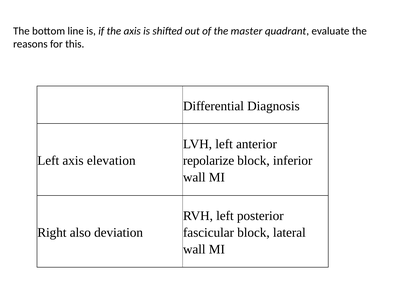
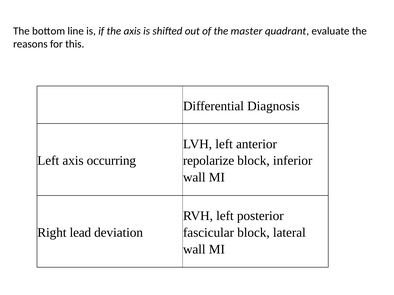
elevation: elevation -> occurring
also: also -> lead
